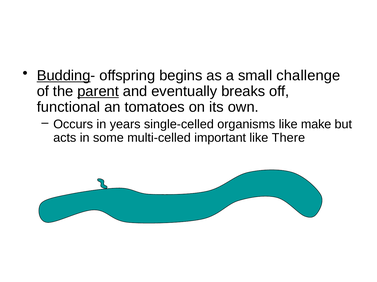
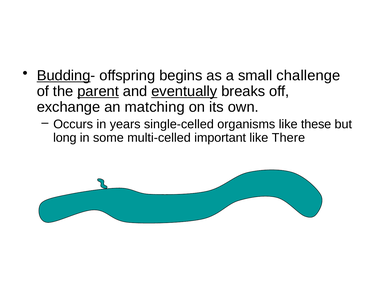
eventually underline: none -> present
functional: functional -> exchange
tomatoes: tomatoes -> matching
make: make -> these
acts: acts -> long
